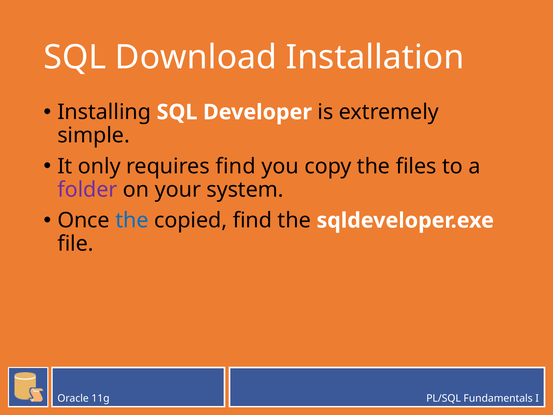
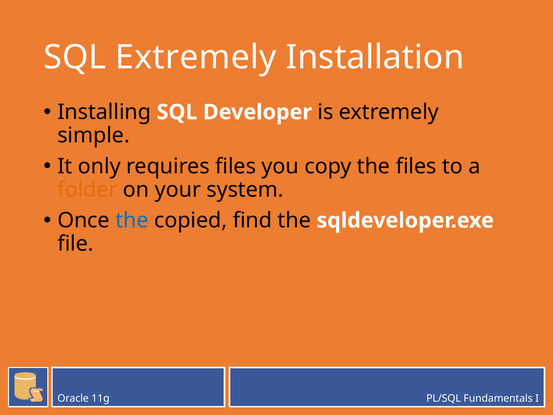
SQL Download: Download -> Extremely
requires find: find -> files
folder colour: purple -> orange
